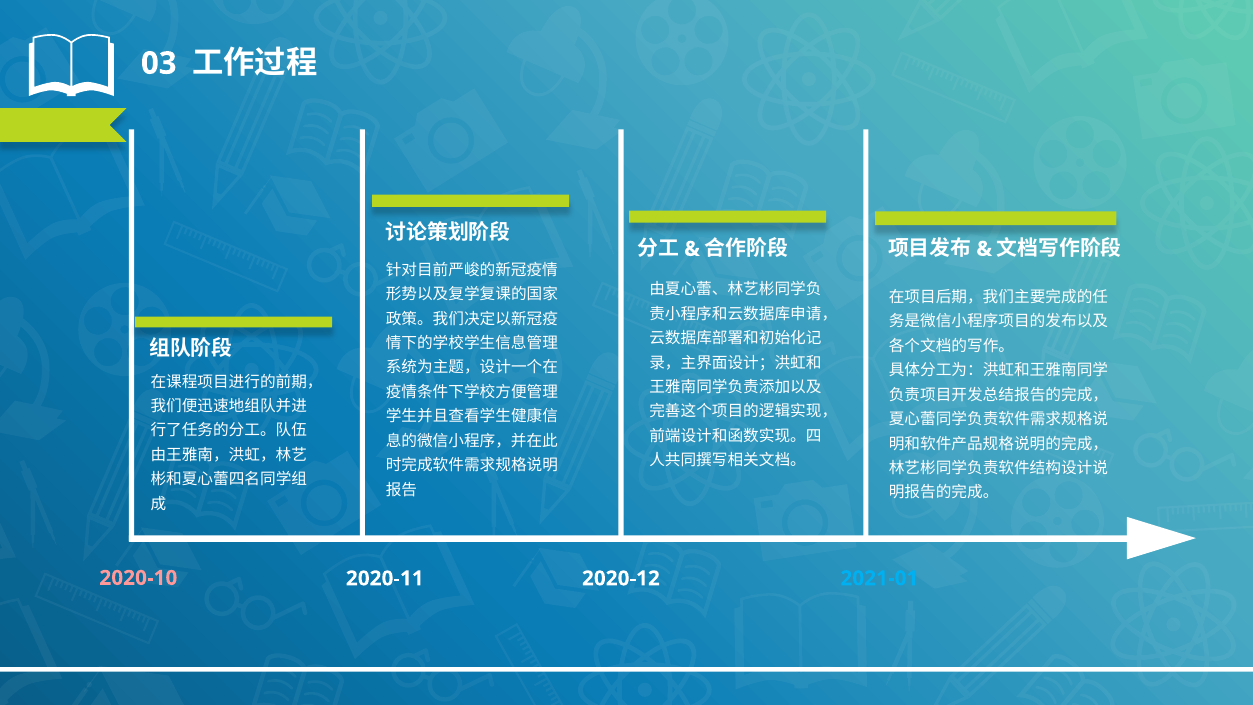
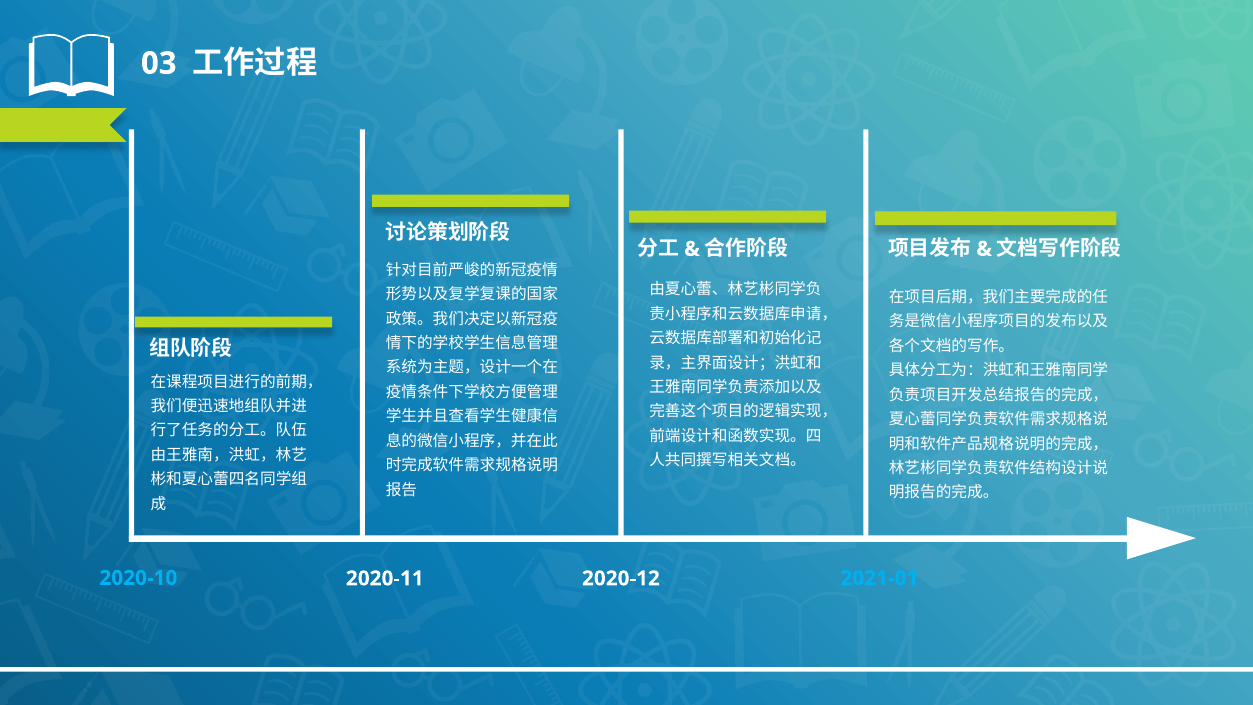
2020-10 colour: pink -> light blue
